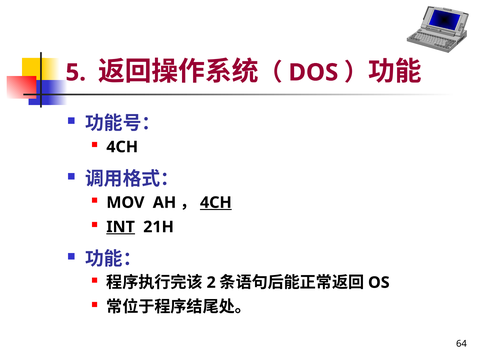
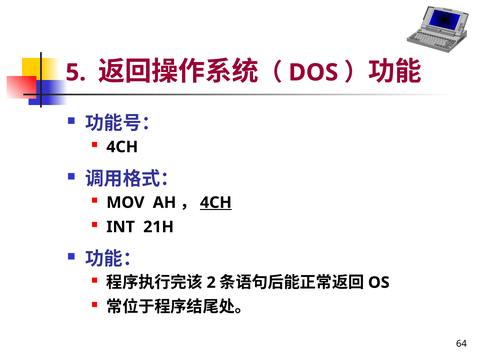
INT underline: present -> none
